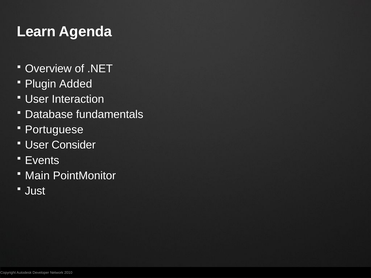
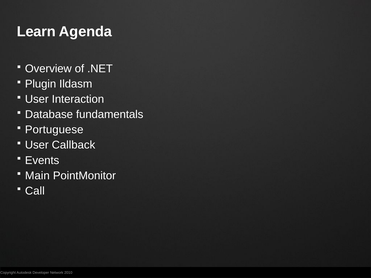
Added: Added -> Ildasm
Consider: Consider -> Callback
Just: Just -> Call
